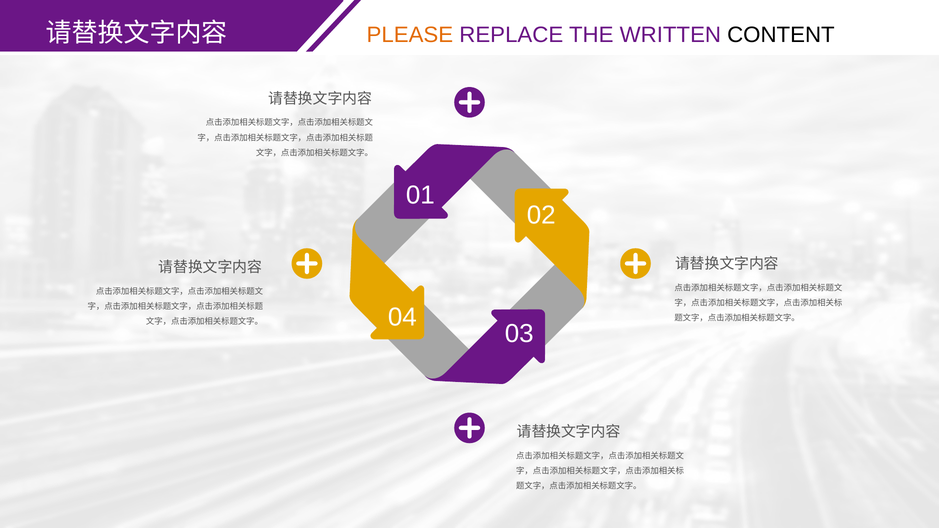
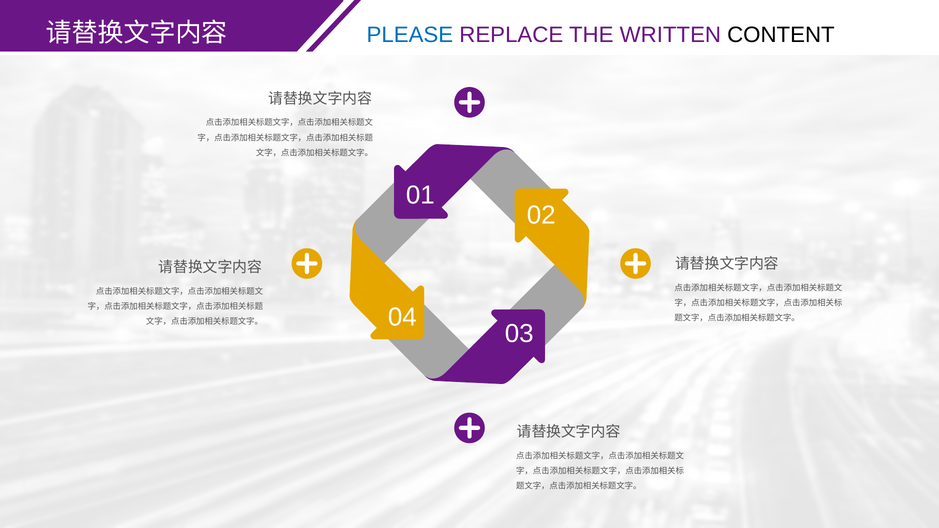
PLEASE colour: orange -> blue
